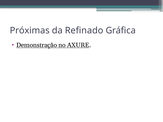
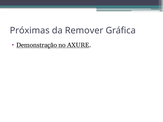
Refinado: Refinado -> Remover
